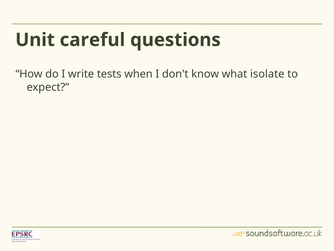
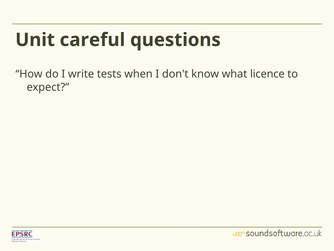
isolate: isolate -> licence
